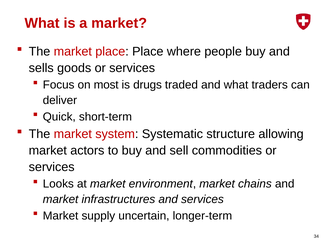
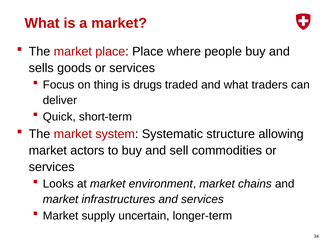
most: most -> thing
